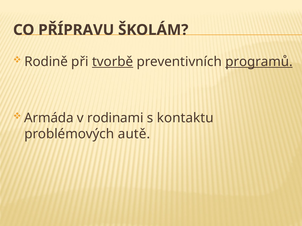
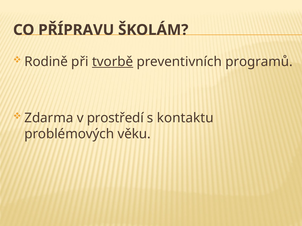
programů underline: present -> none
Armáda: Armáda -> Zdarma
rodinami: rodinami -> prostředí
autě: autě -> věku
